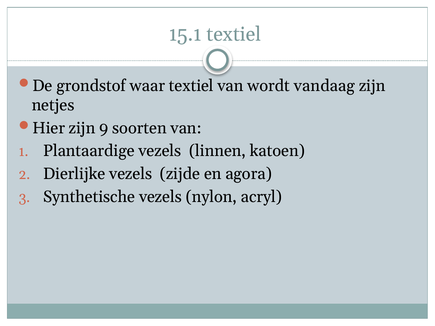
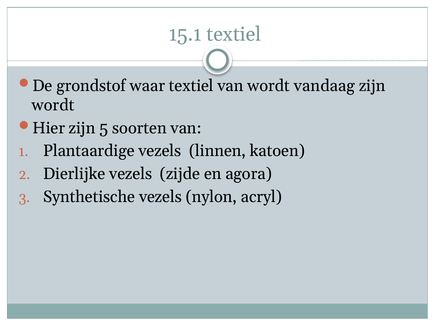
netjes at (53, 105): netjes -> wordt
9: 9 -> 5
